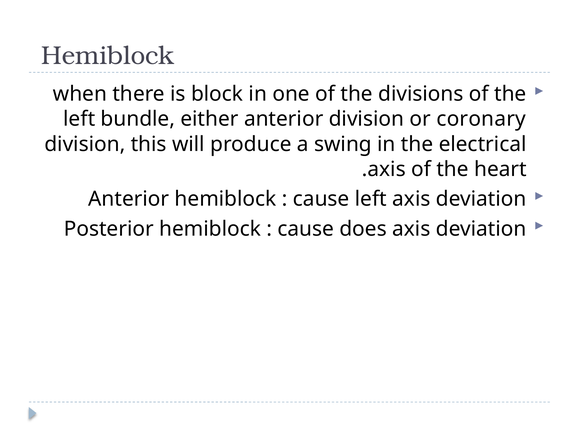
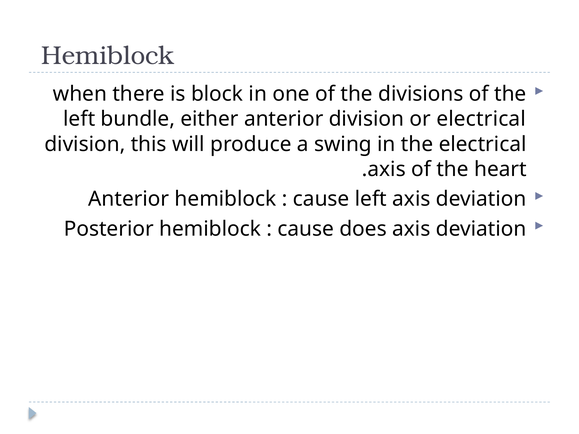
or coronary: coronary -> electrical
